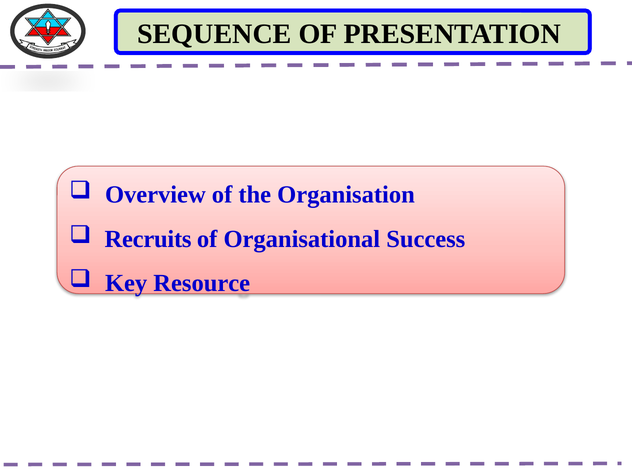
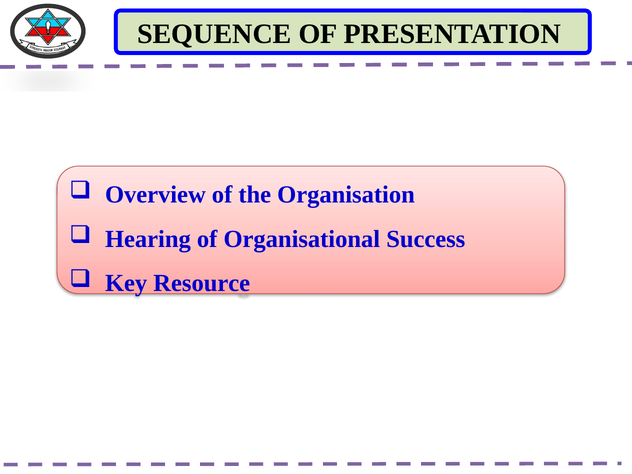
Recruits: Recruits -> Hearing
